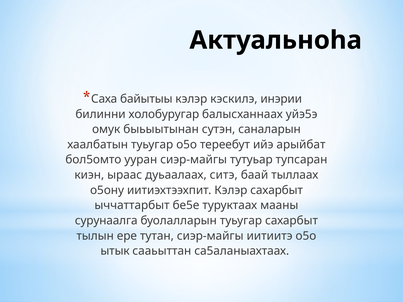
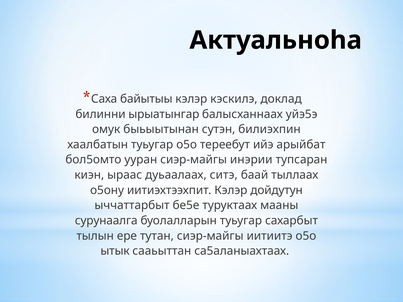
инэрии: инэрии -> доклад
холобуругар: холобуругар -> ырыатынгар
саналарын: саналарын -> билиэхпин
тутуьар: тутуьар -> инэрии
Кэлэр сахарбыт: сахарбыт -> дойдутун
